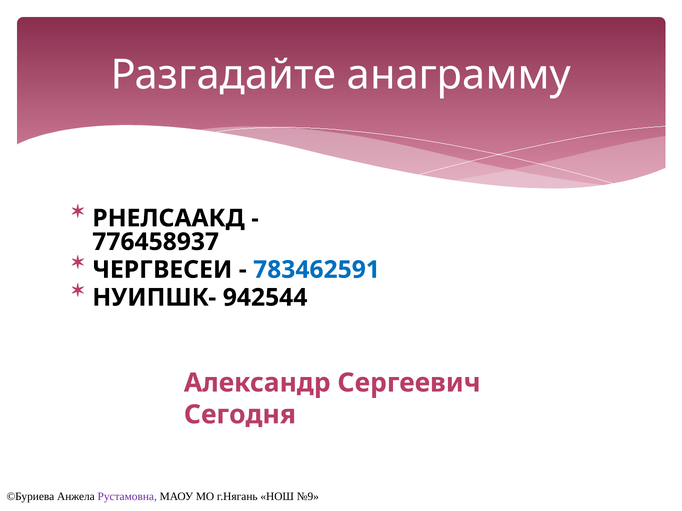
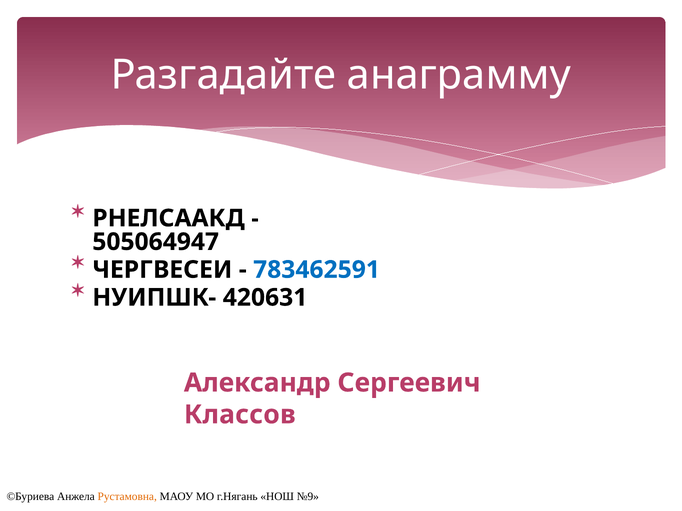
776458937: 776458937 -> 505064947
942544: 942544 -> 420631
Сегодня: Сегодня -> Классов
Рустамовна colour: purple -> orange
